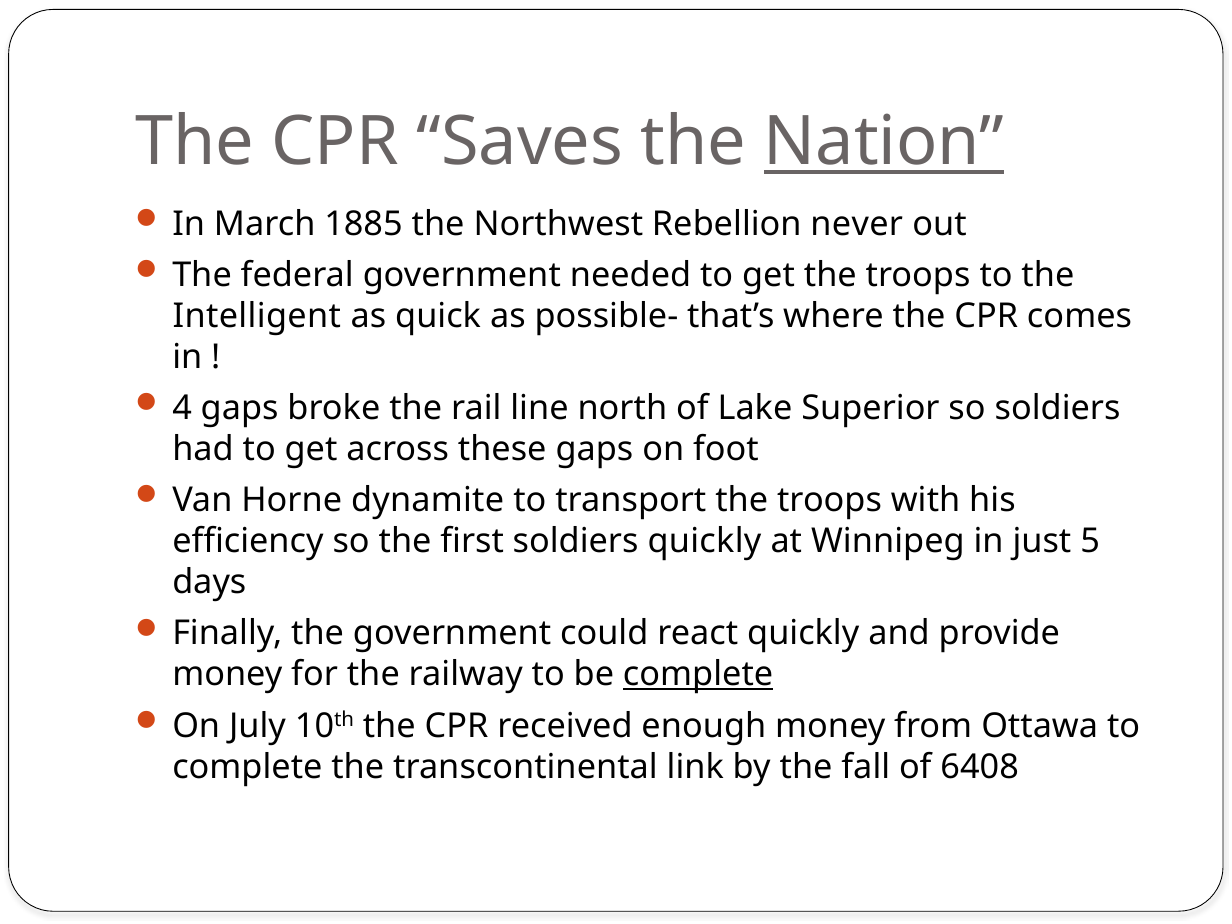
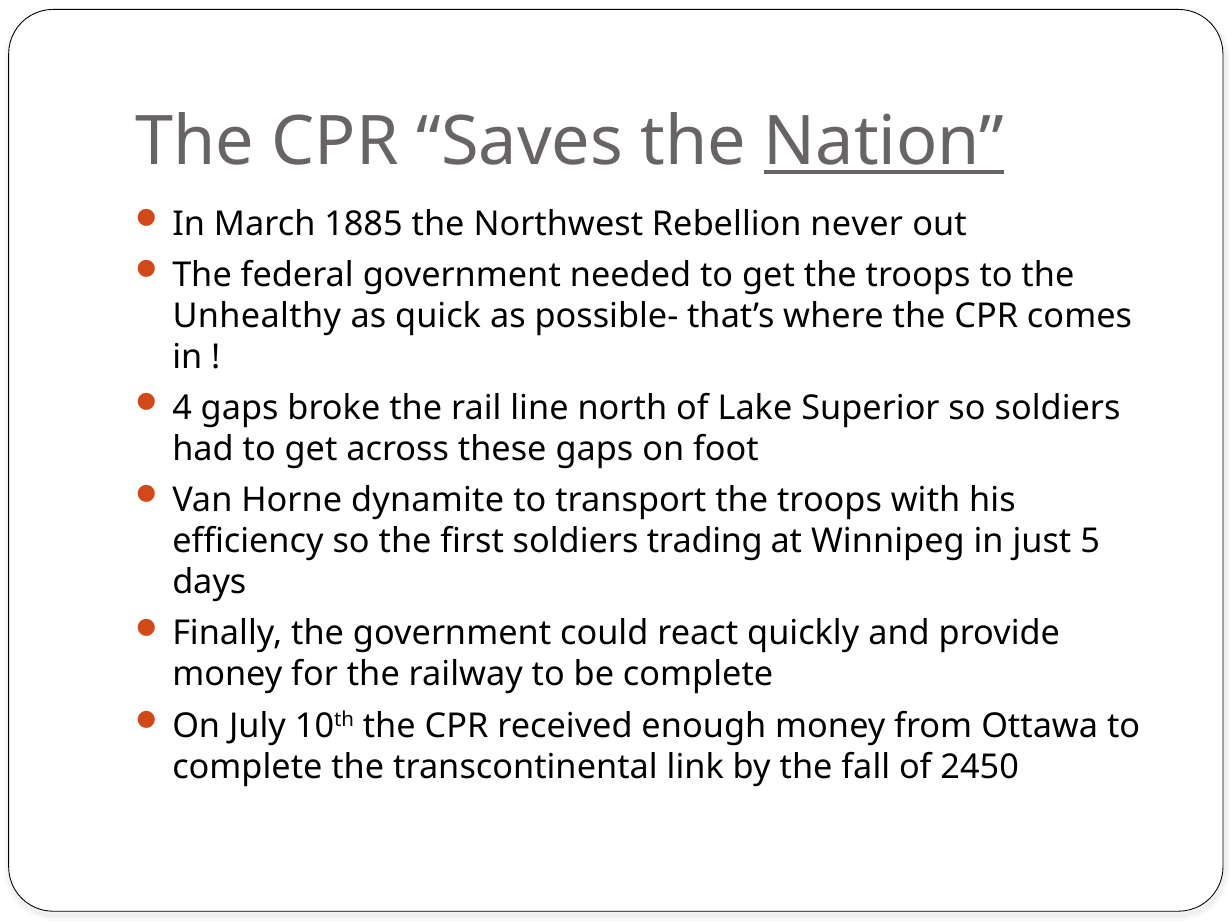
Intelligent: Intelligent -> Unhealthy
soldiers quickly: quickly -> trading
complete at (698, 675) underline: present -> none
6408: 6408 -> 2450
